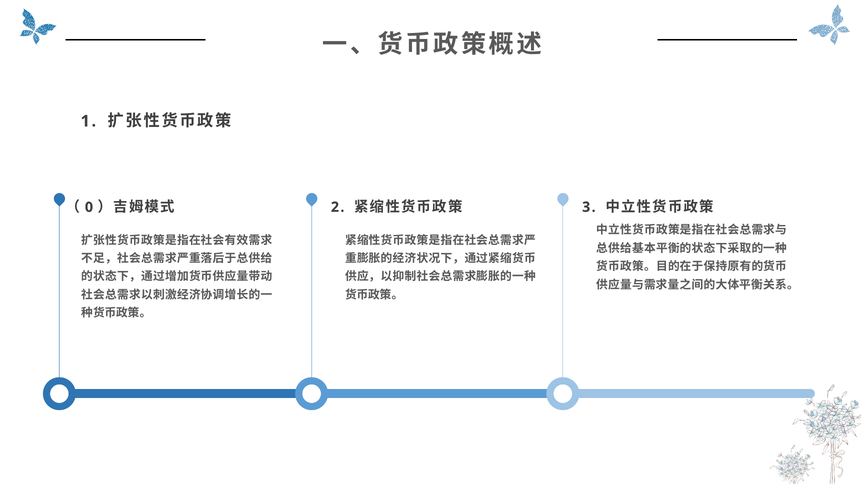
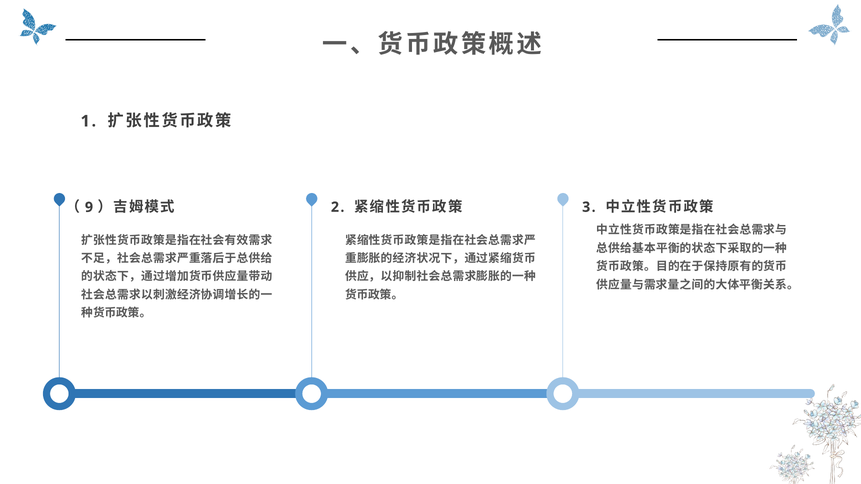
0: 0 -> 9
